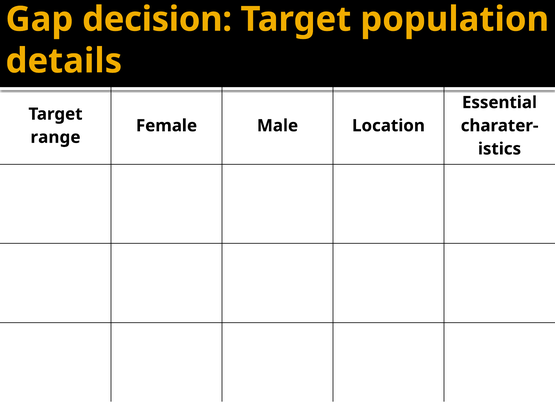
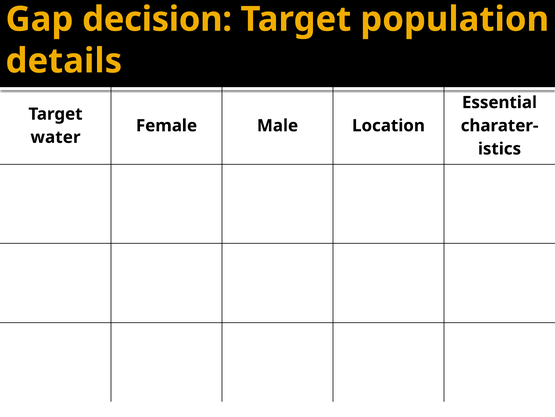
range: range -> water
